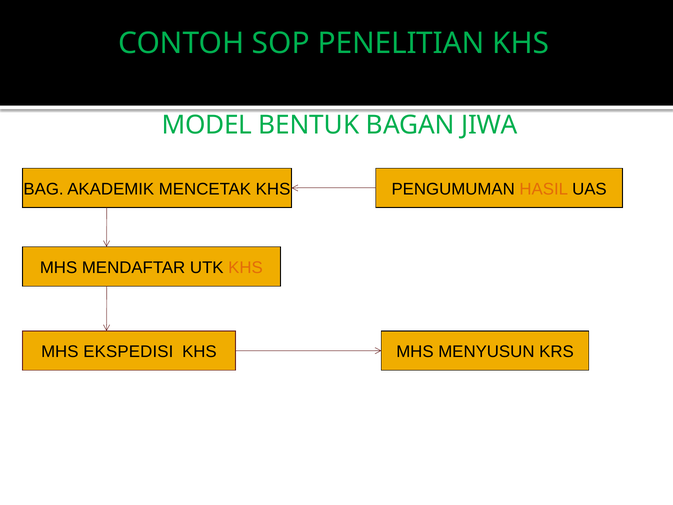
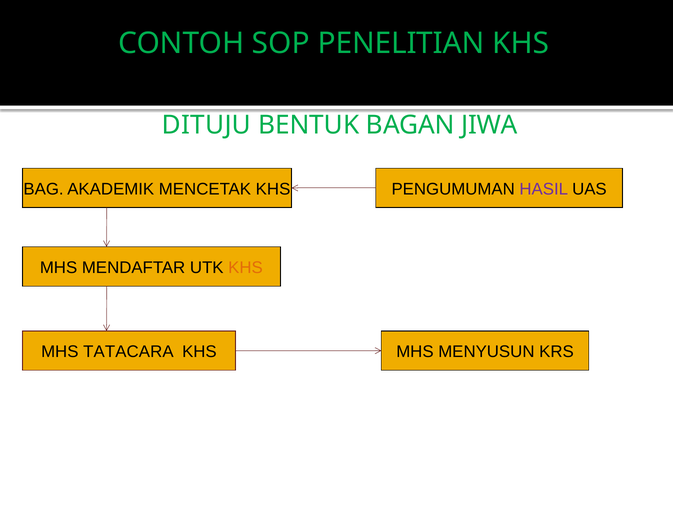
MODEL: MODEL -> DITUJU
HASIL colour: orange -> purple
EKSPEDISI: EKSPEDISI -> TATACARA
